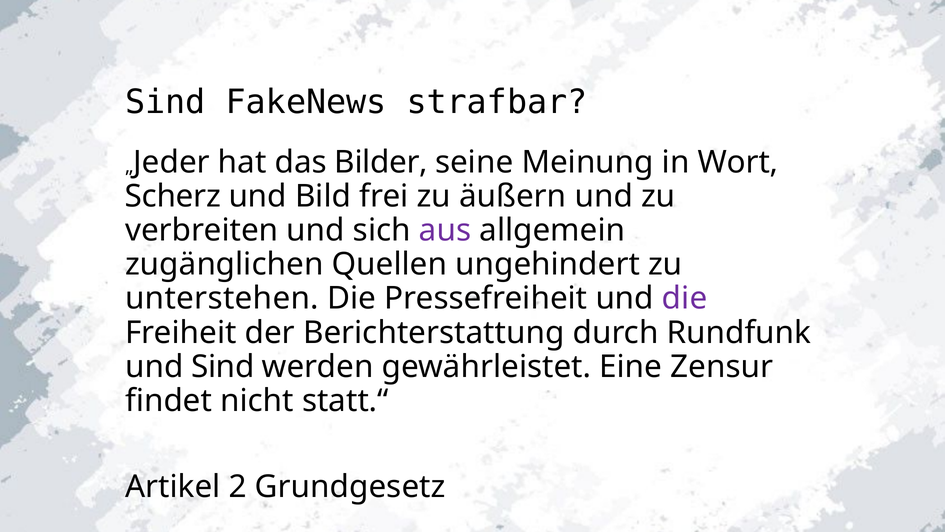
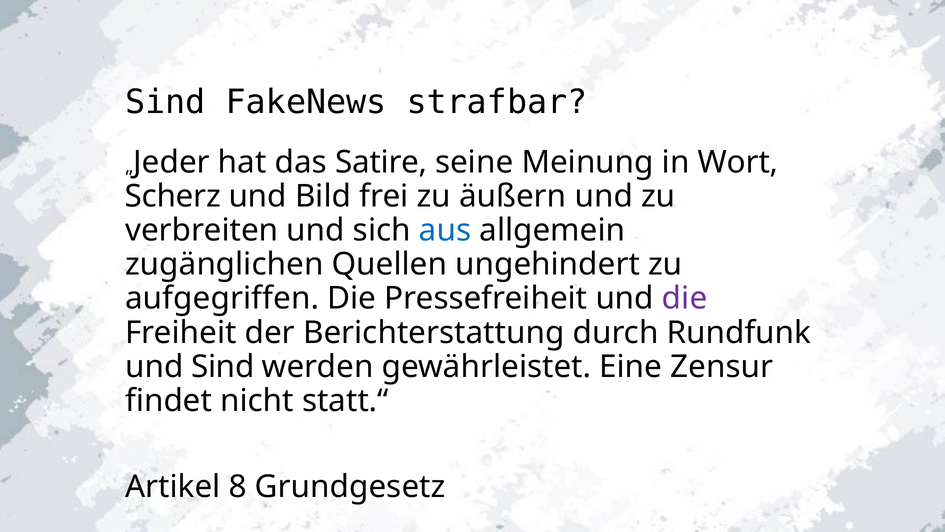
Bilder: Bilder -> Satire
aus colour: purple -> blue
unterstehen: unterstehen -> aufgegriffen
2: 2 -> 8
